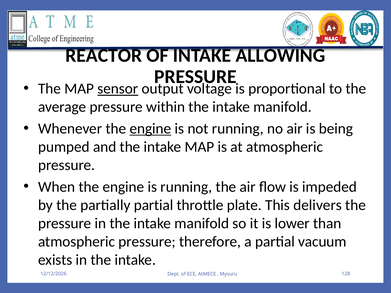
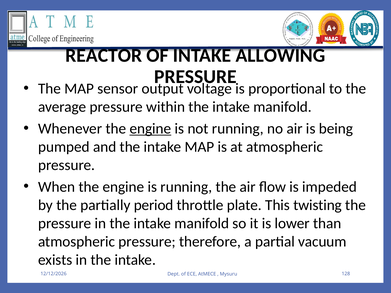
sensor underline: present -> none
partially partial: partial -> period
delivers: delivers -> twisting
